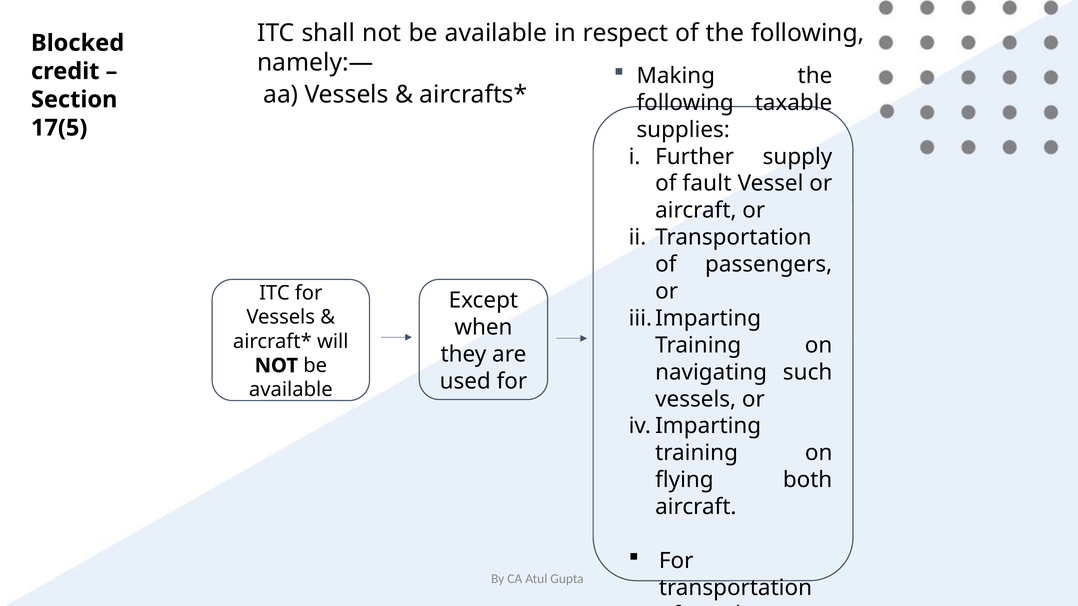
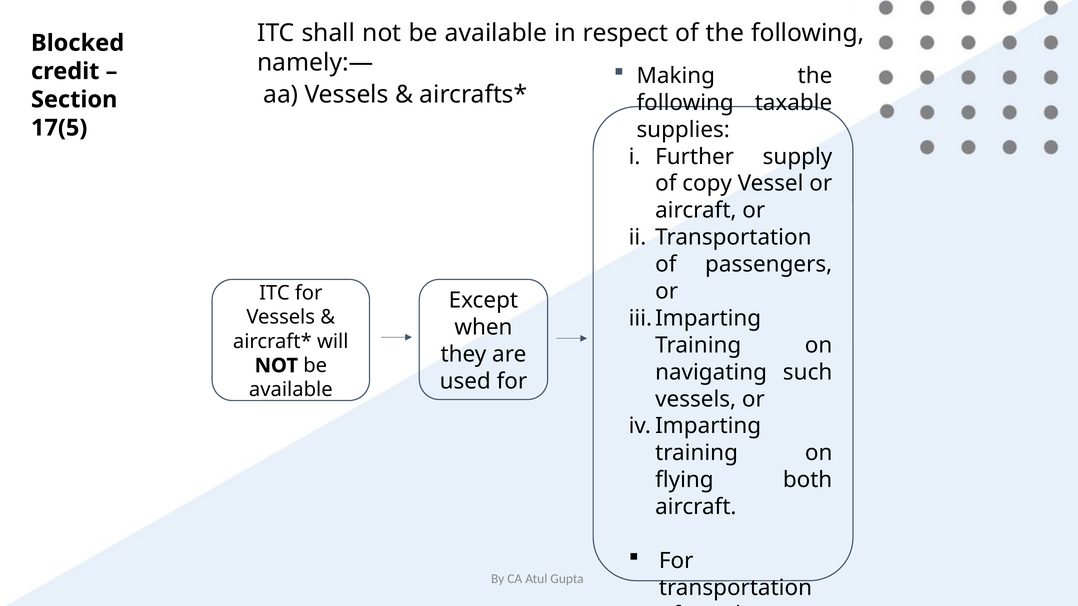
fault: fault -> copy
